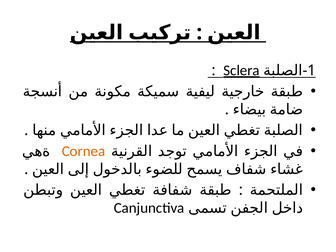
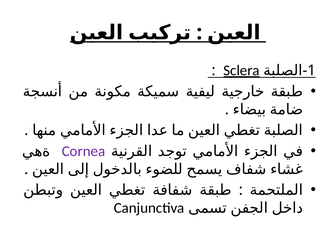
Cornea colour: orange -> purple
